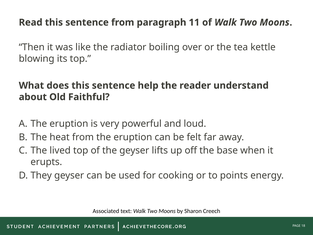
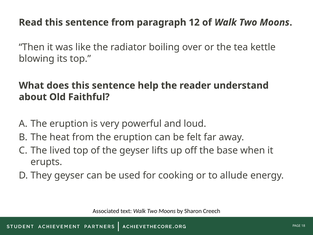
11: 11 -> 12
points: points -> allude
